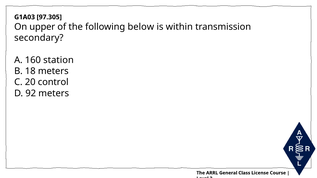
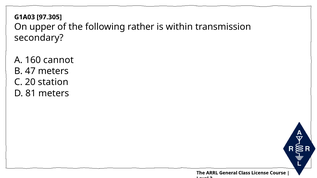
below: below -> rather
station: station -> cannot
18: 18 -> 47
control: control -> station
92: 92 -> 81
